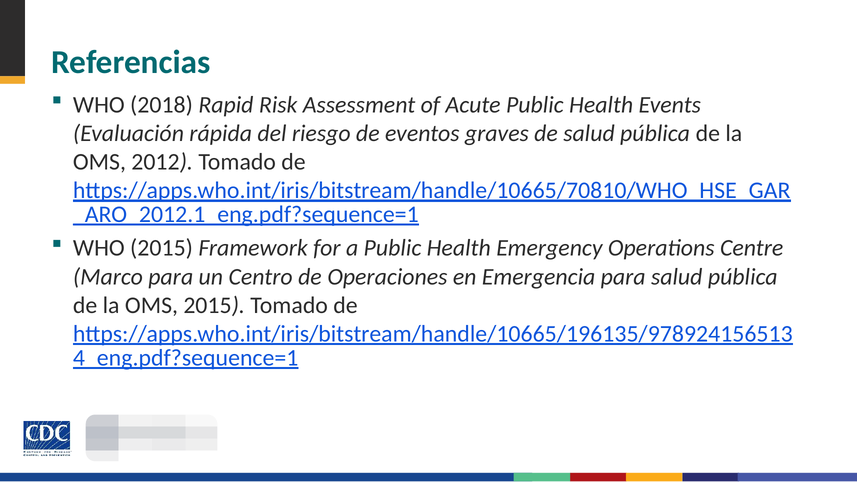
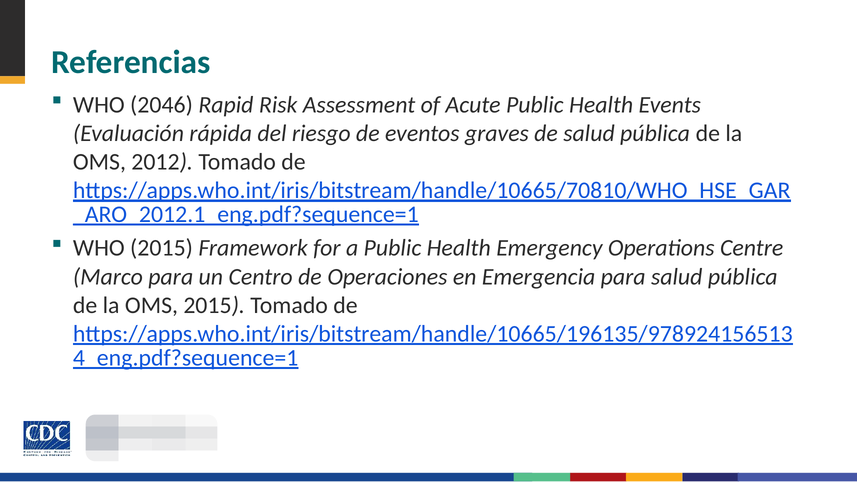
2018: 2018 -> 2046
